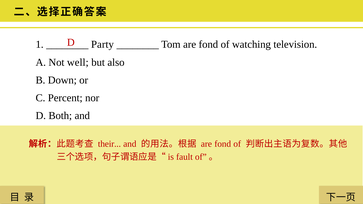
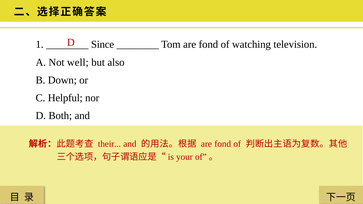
Party: Party -> Since
Percent: Percent -> Helpful
fault: fault -> your
